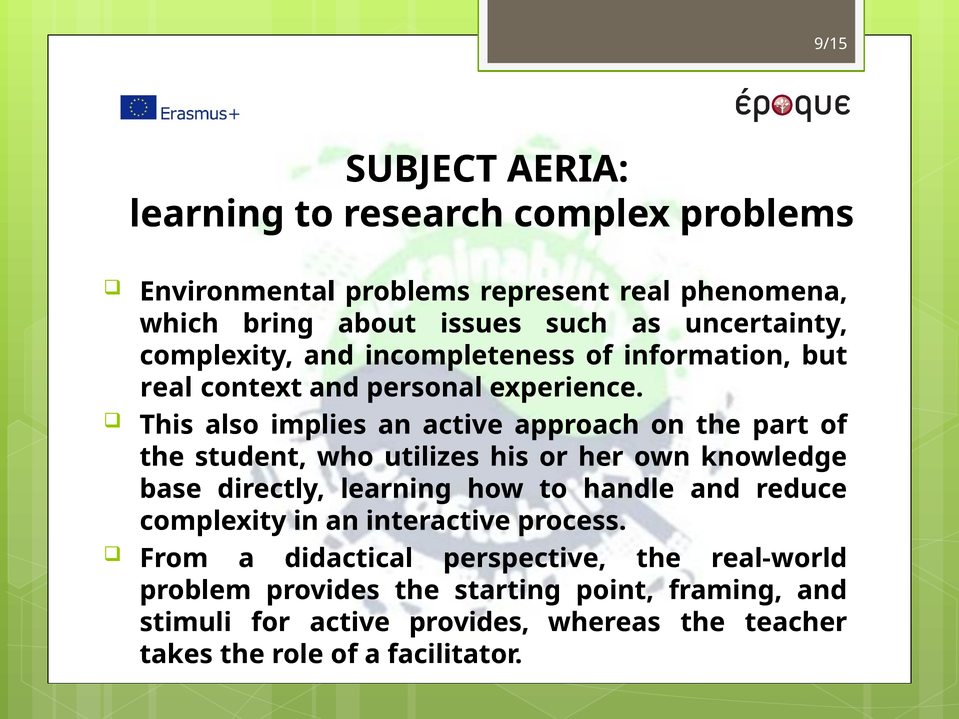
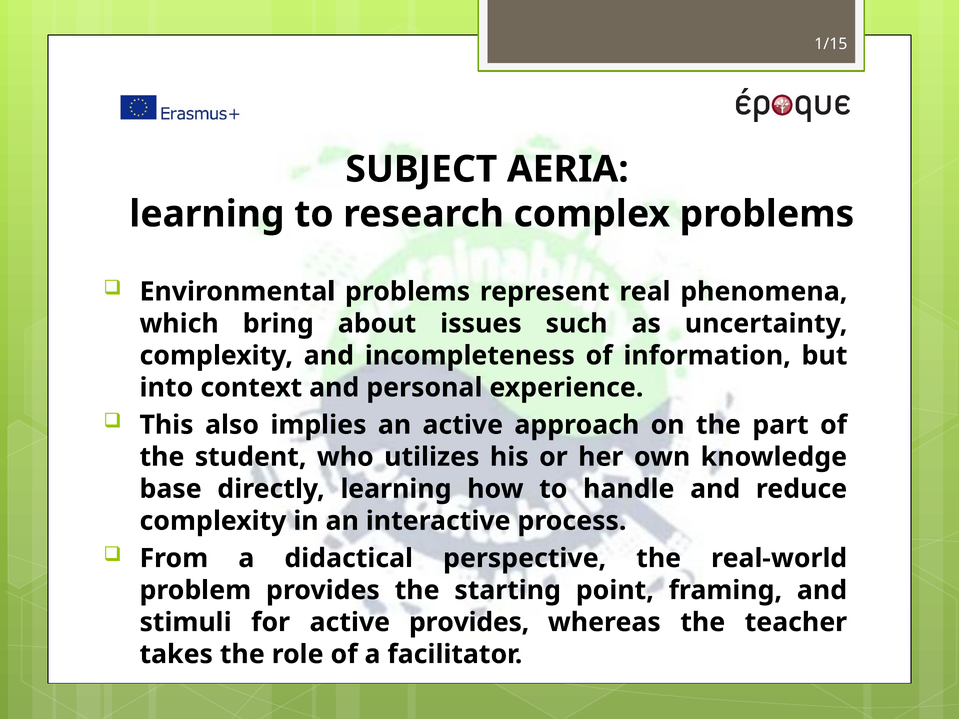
9/15: 9/15 -> 1/15
real at (166, 388): real -> into
